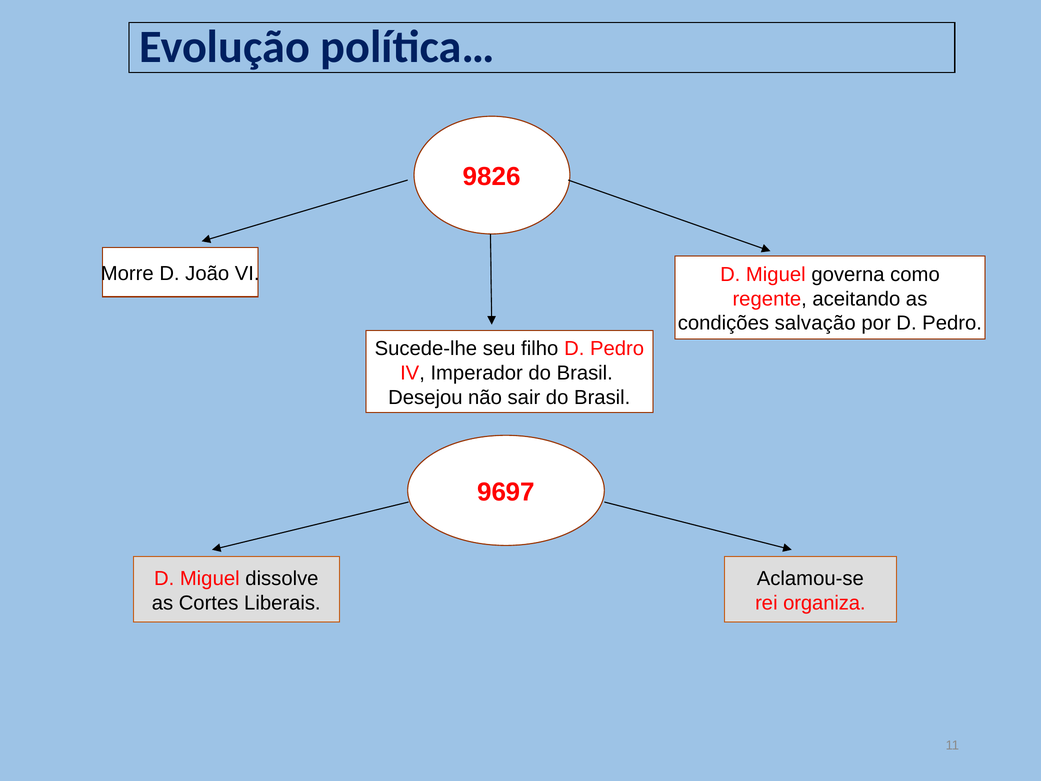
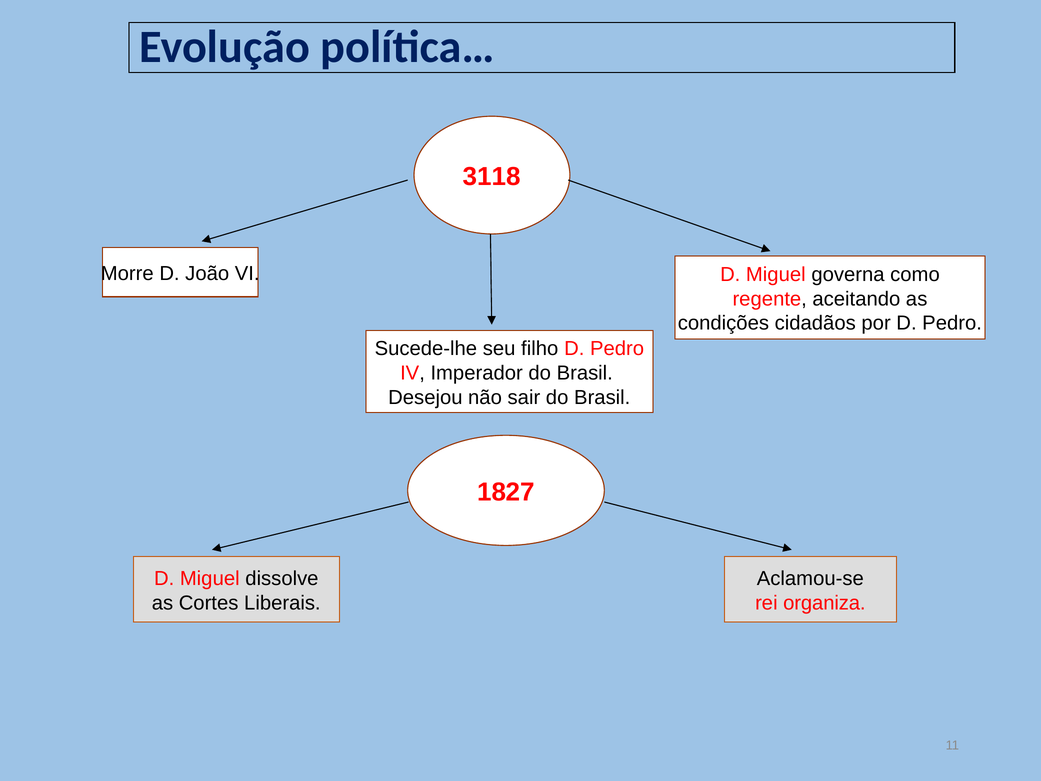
9826: 9826 -> 3118
salvação: salvação -> cidadãos
9697: 9697 -> 1827
